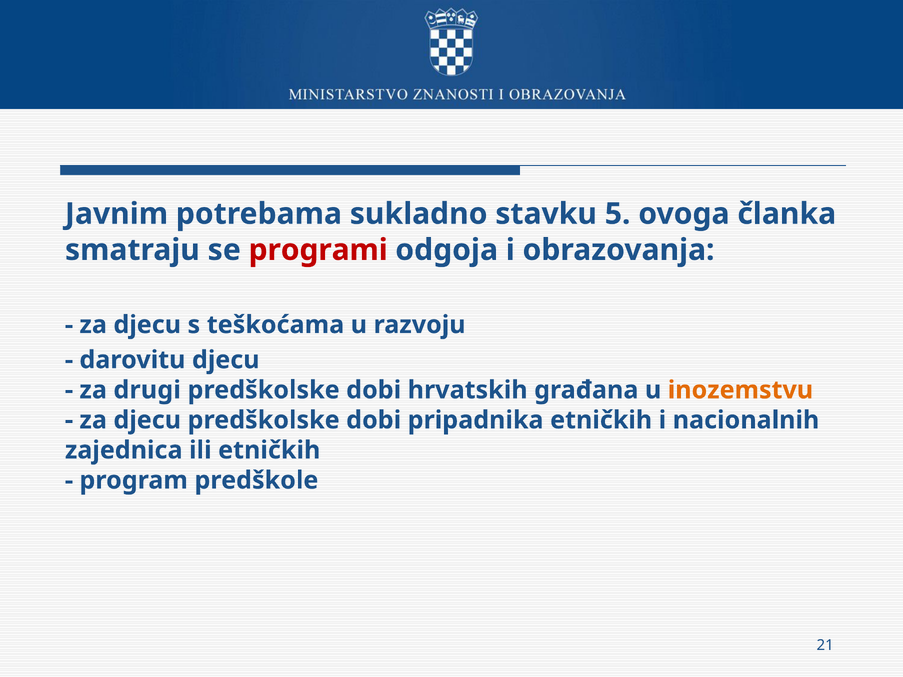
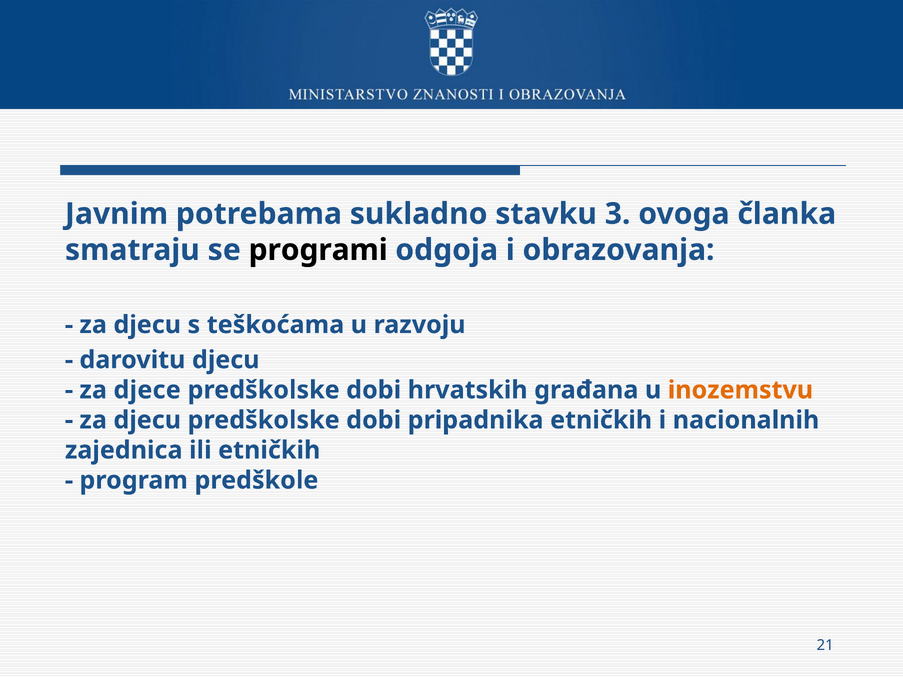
5: 5 -> 3
programi colour: red -> black
drugi: drugi -> djece
